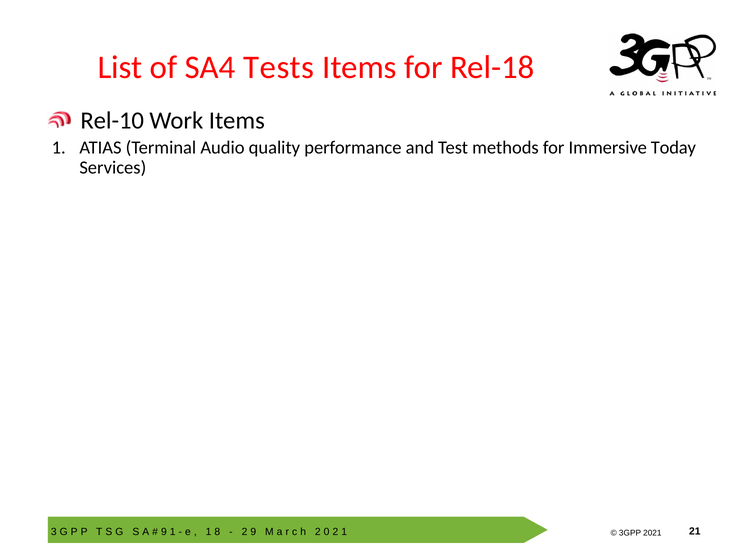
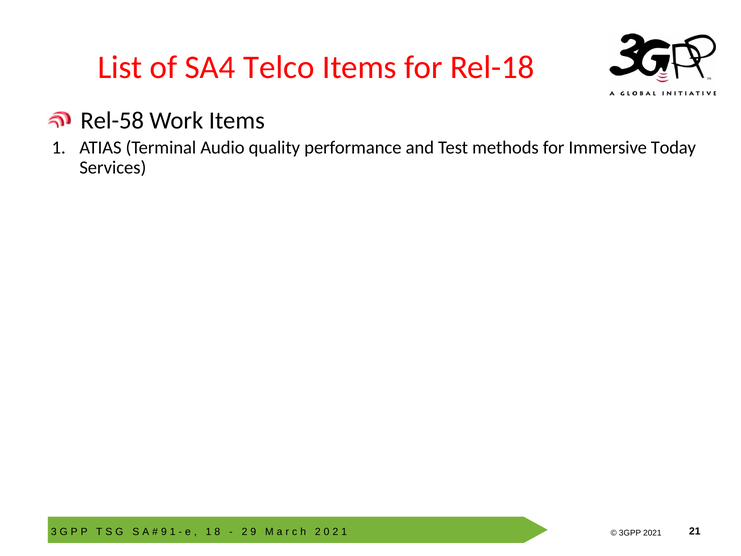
Tests: Tests -> Telco
Rel-10: Rel-10 -> Rel-58
